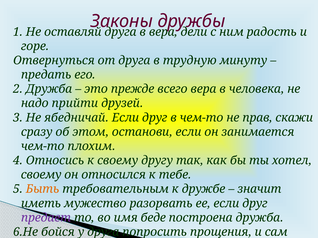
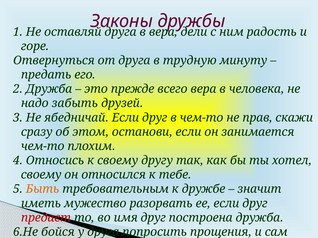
надо прийти: прийти -> забыть
предает colour: purple -> red
имя беде: беде -> друг
